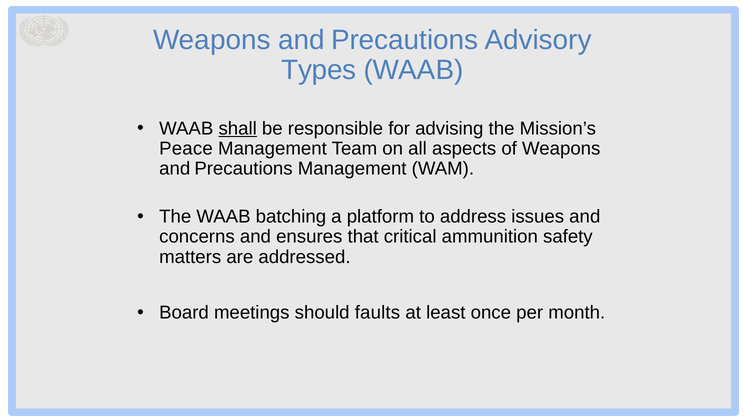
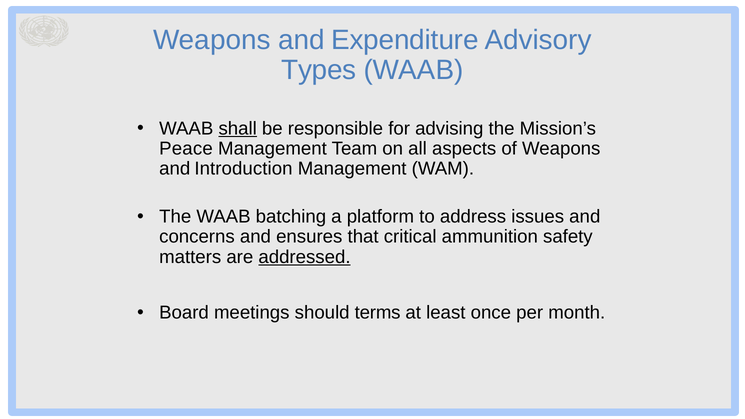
Precautions at (405, 40): Precautions -> Expenditure
Precautions at (244, 169): Precautions -> Introduction
addressed underline: none -> present
faults: faults -> terms
